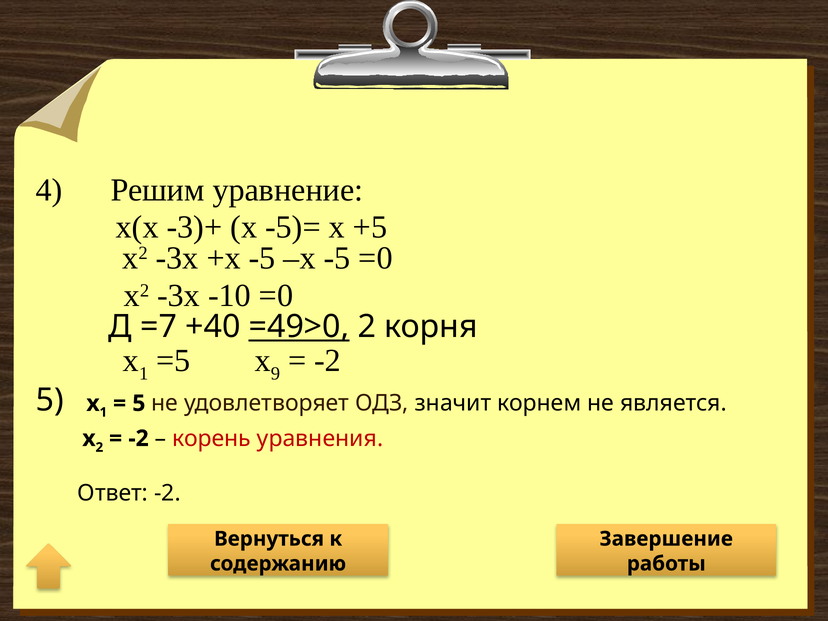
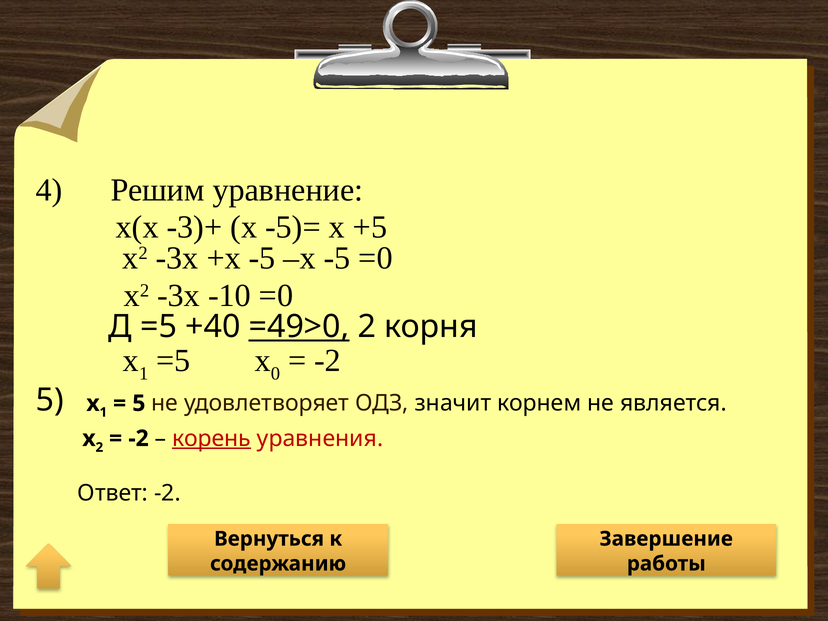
Д =7: =7 -> =5
9: 9 -> 0
корень underline: none -> present
